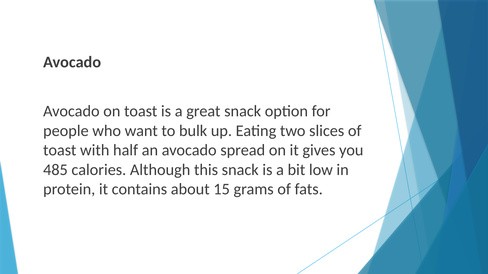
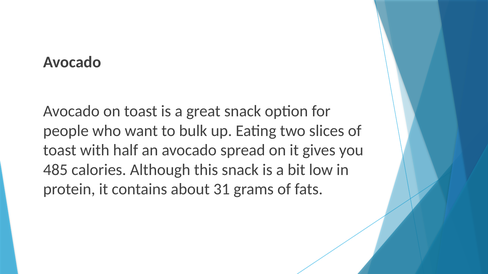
15: 15 -> 31
